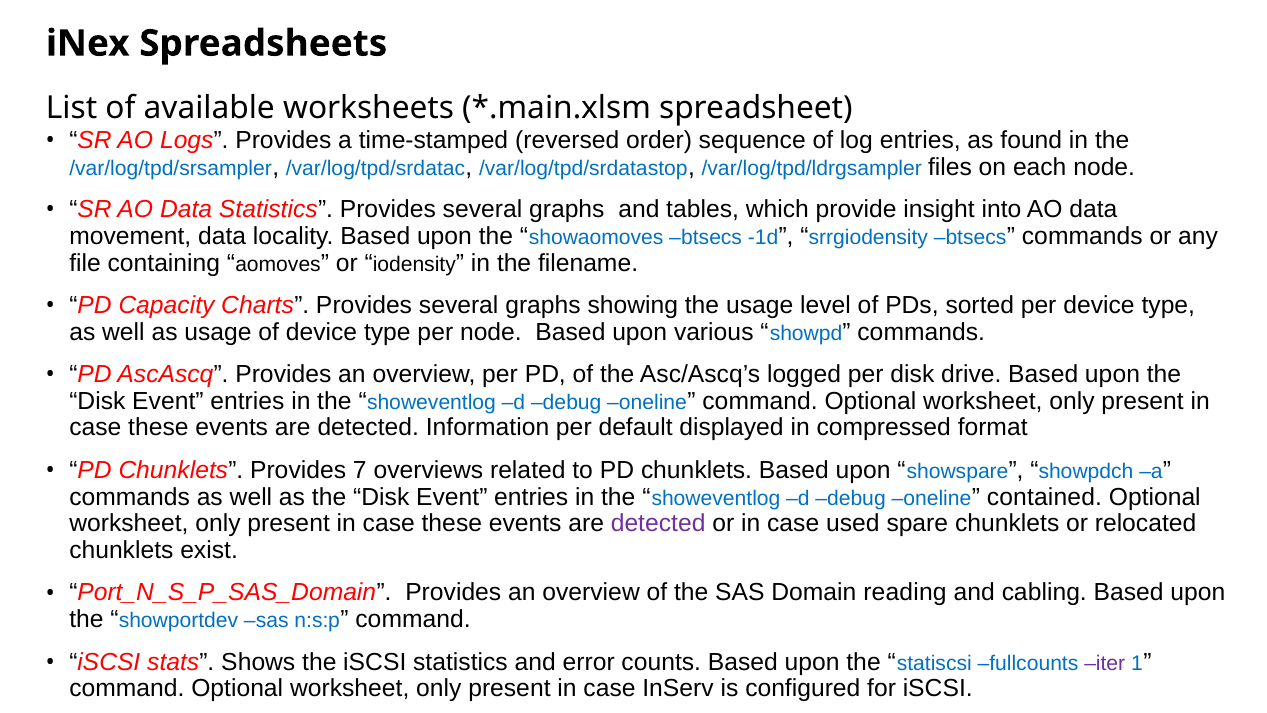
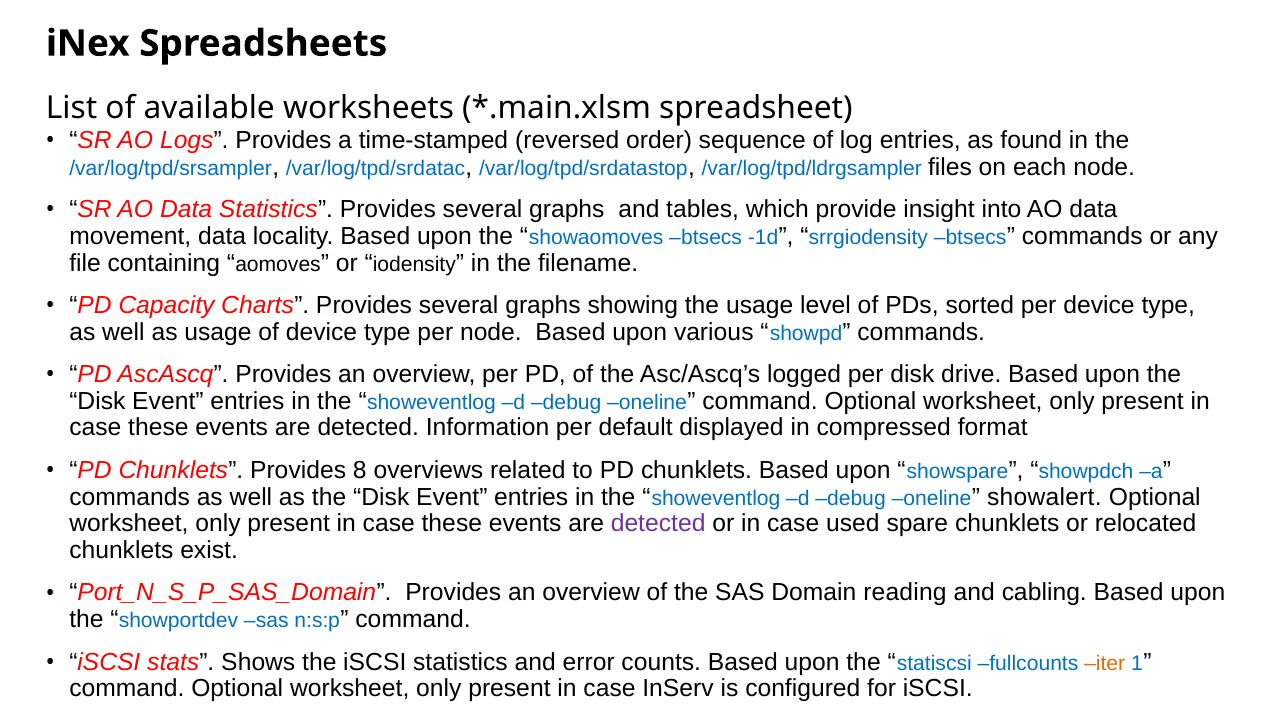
7: 7 -> 8
contained: contained -> showalert
iter colour: purple -> orange
